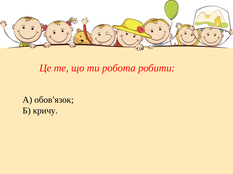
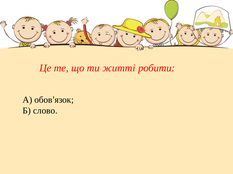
робота: робота -> житті
кричу: кричу -> слово
